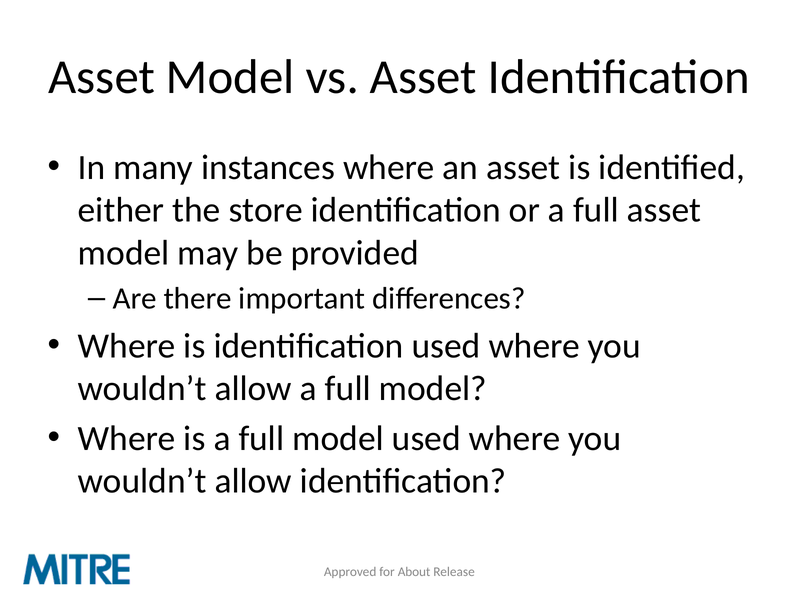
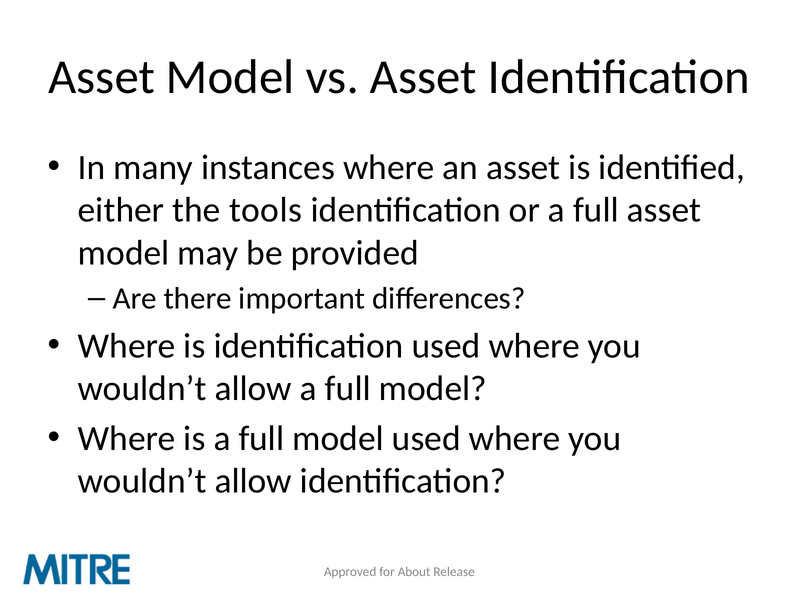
store: store -> tools
